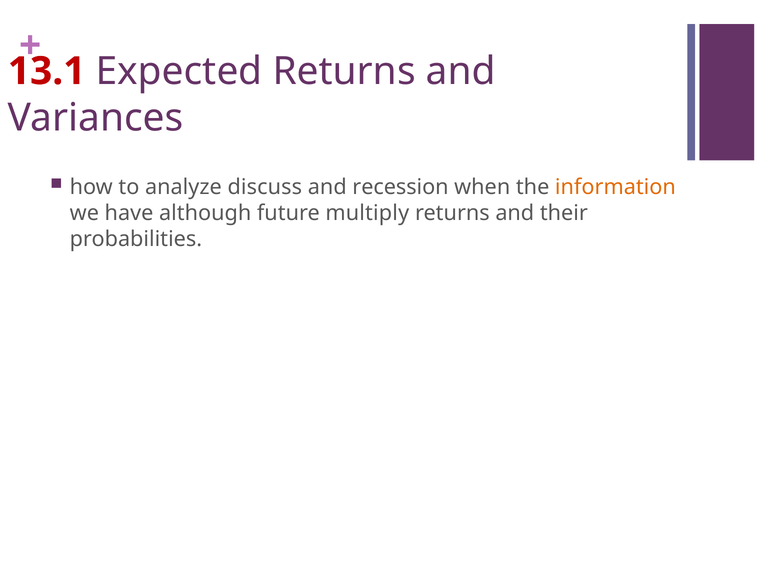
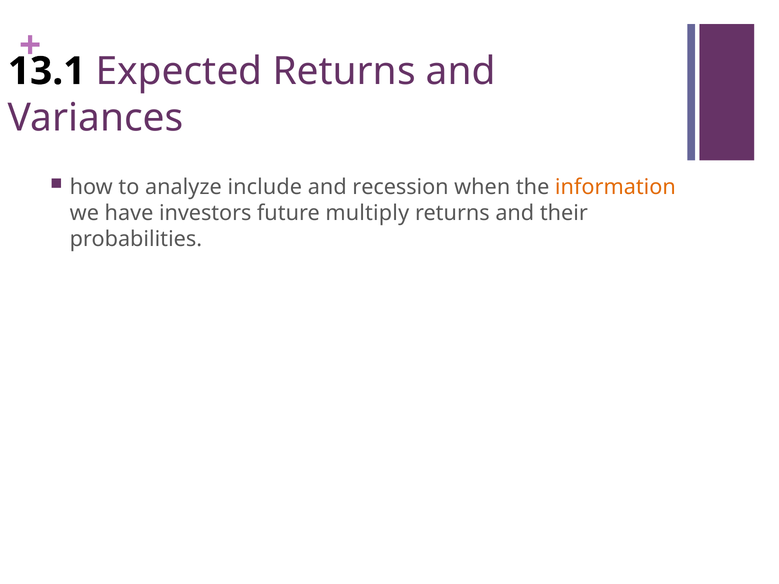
13.1 colour: red -> black
discuss: discuss -> include
although: although -> investors
